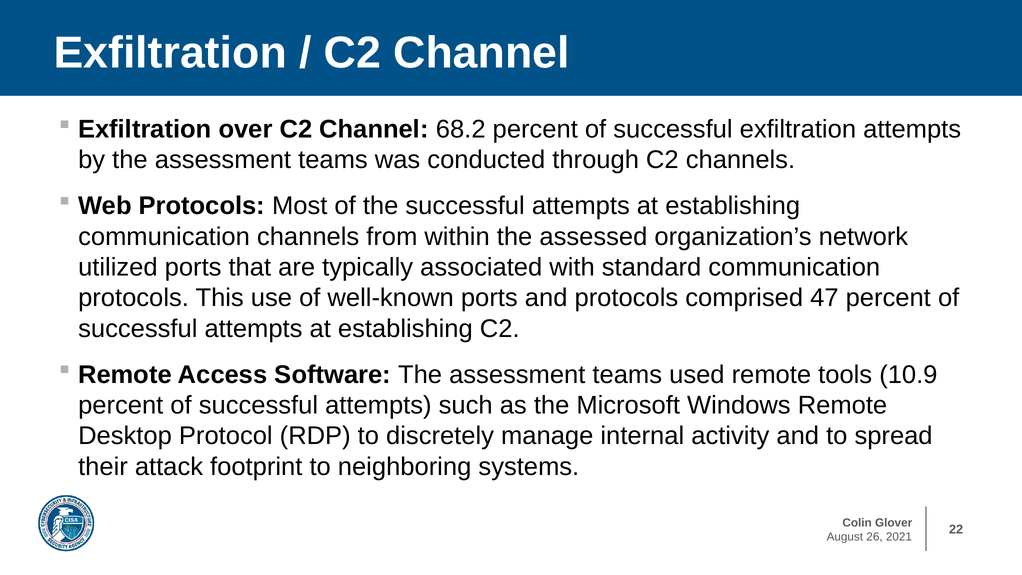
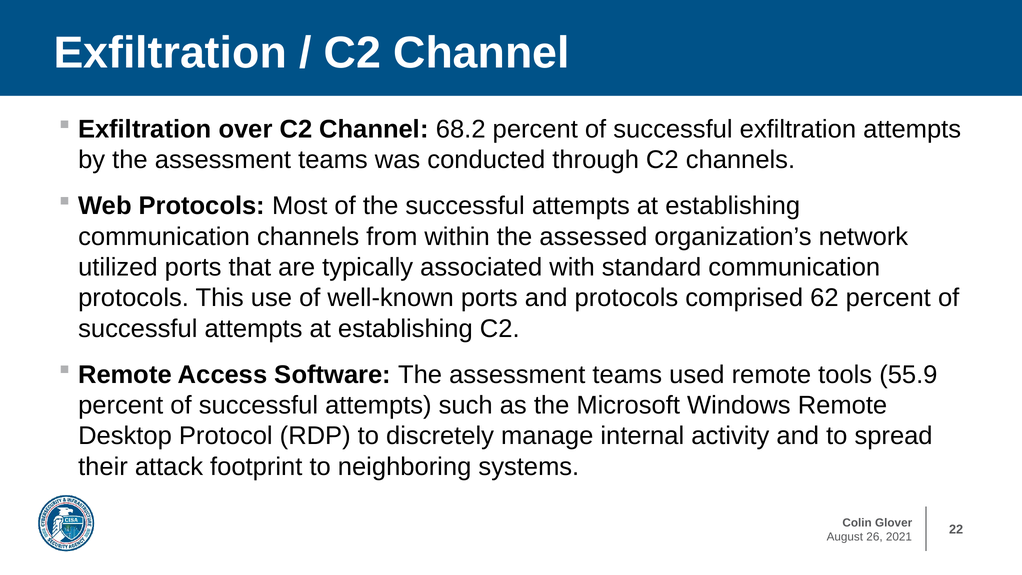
47: 47 -> 62
10.9: 10.9 -> 55.9
